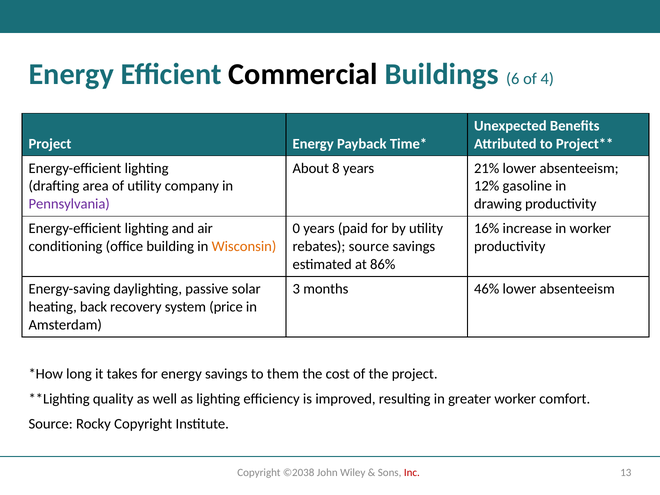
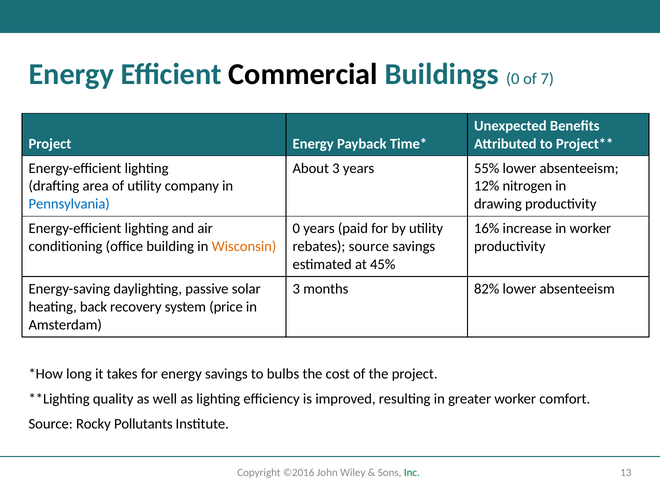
Buildings 6: 6 -> 0
4: 4 -> 7
About 8: 8 -> 3
21%: 21% -> 55%
gasoline: gasoline -> nitrogen
Pennsylvania colour: purple -> blue
86%: 86% -> 45%
46%: 46% -> 82%
them: them -> bulbs
Rocky Copyright: Copyright -> Pollutants
©2038: ©2038 -> ©2016
Inc colour: red -> green
